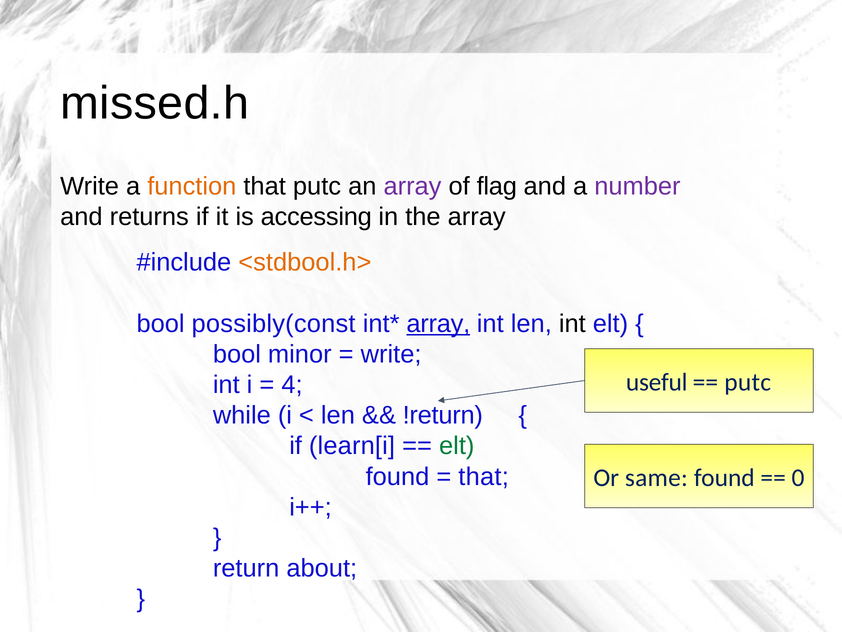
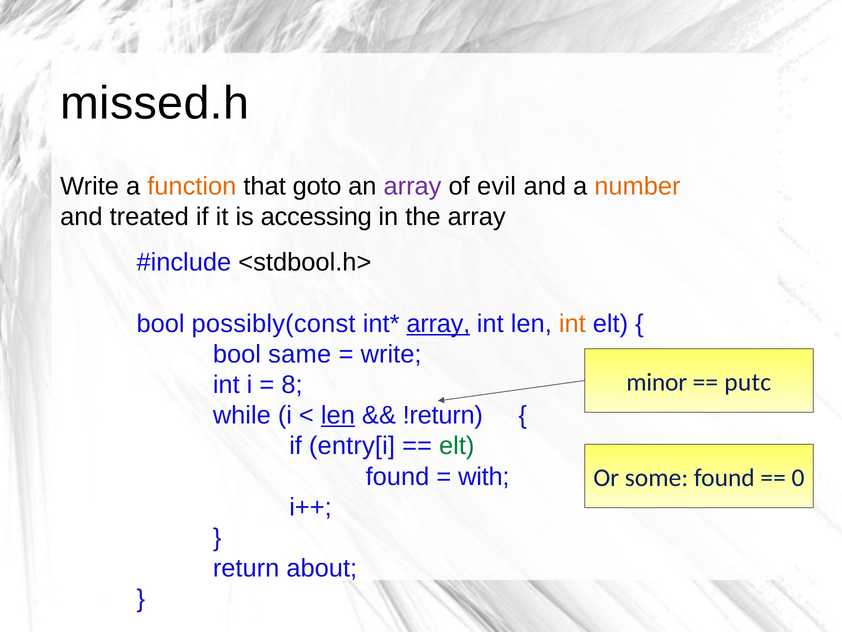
that putc: putc -> goto
flag: flag -> evil
number colour: purple -> orange
returns: returns -> treated
<stdbool.h> colour: orange -> black
int at (572, 323) colour: black -> orange
minor: minor -> same
useful: useful -> minor
4: 4 -> 8
len at (338, 415) underline: none -> present
learn[i: learn[i -> entry[i
that at (484, 476): that -> with
same: same -> some
